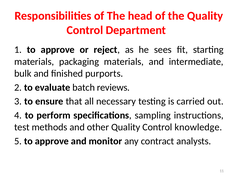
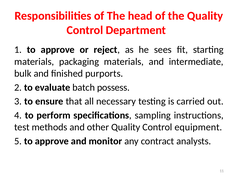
reviews: reviews -> possess
knowledge: knowledge -> equipment
